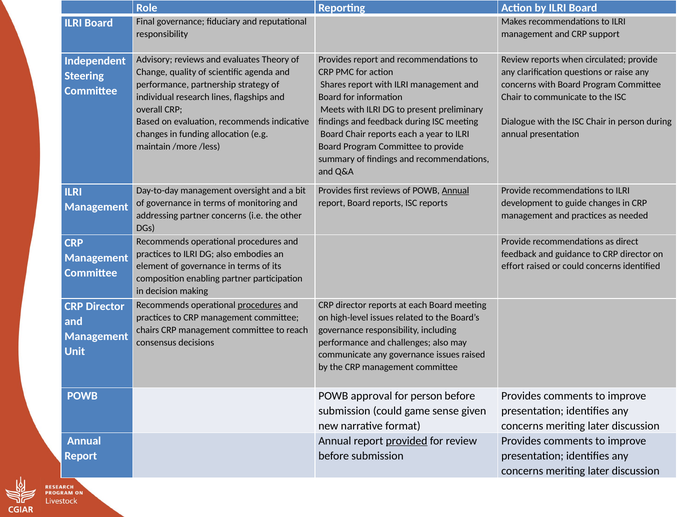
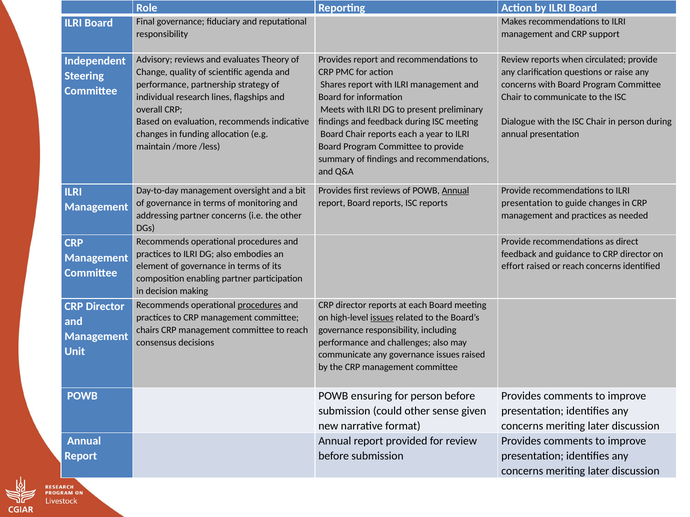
development at (527, 203): development -> presentation
or could: could -> reach
issues at (382, 318) underline: none -> present
approval: approval -> ensuring
could game: game -> other
provided underline: present -> none
